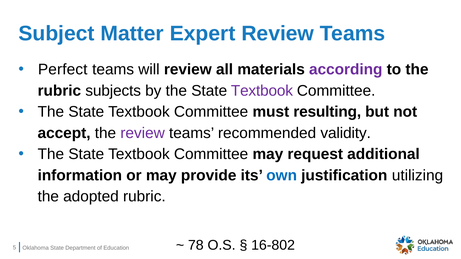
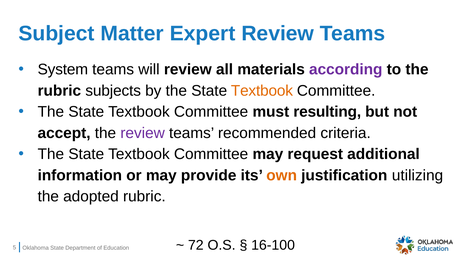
Perfect: Perfect -> System
Textbook at (262, 91) colour: purple -> orange
validity: validity -> criteria
own colour: blue -> orange
78: 78 -> 72
16-802: 16-802 -> 16-100
